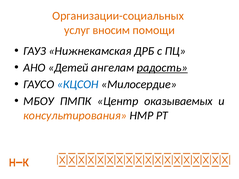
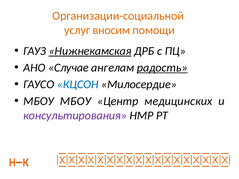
Организации-социальных: Организации-социальных -> Организации-социальной
Нижнекамская underline: none -> present
Детей: Детей -> Случае
МБОУ ПМПК: ПМПК -> МБОУ
оказываемых: оказываемых -> медицинских
консультирования colour: orange -> purple
